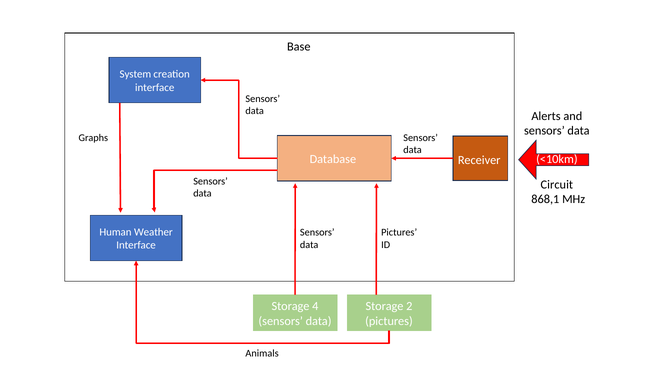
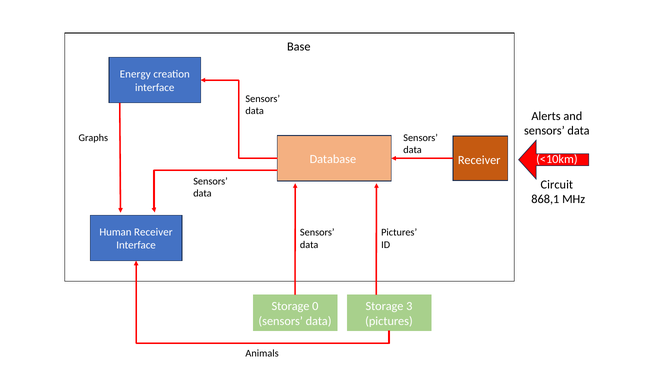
System: System -> Energy
Human Weather: Weather -> Receiver
4: 4 -> 0
2: 2 -> 3
